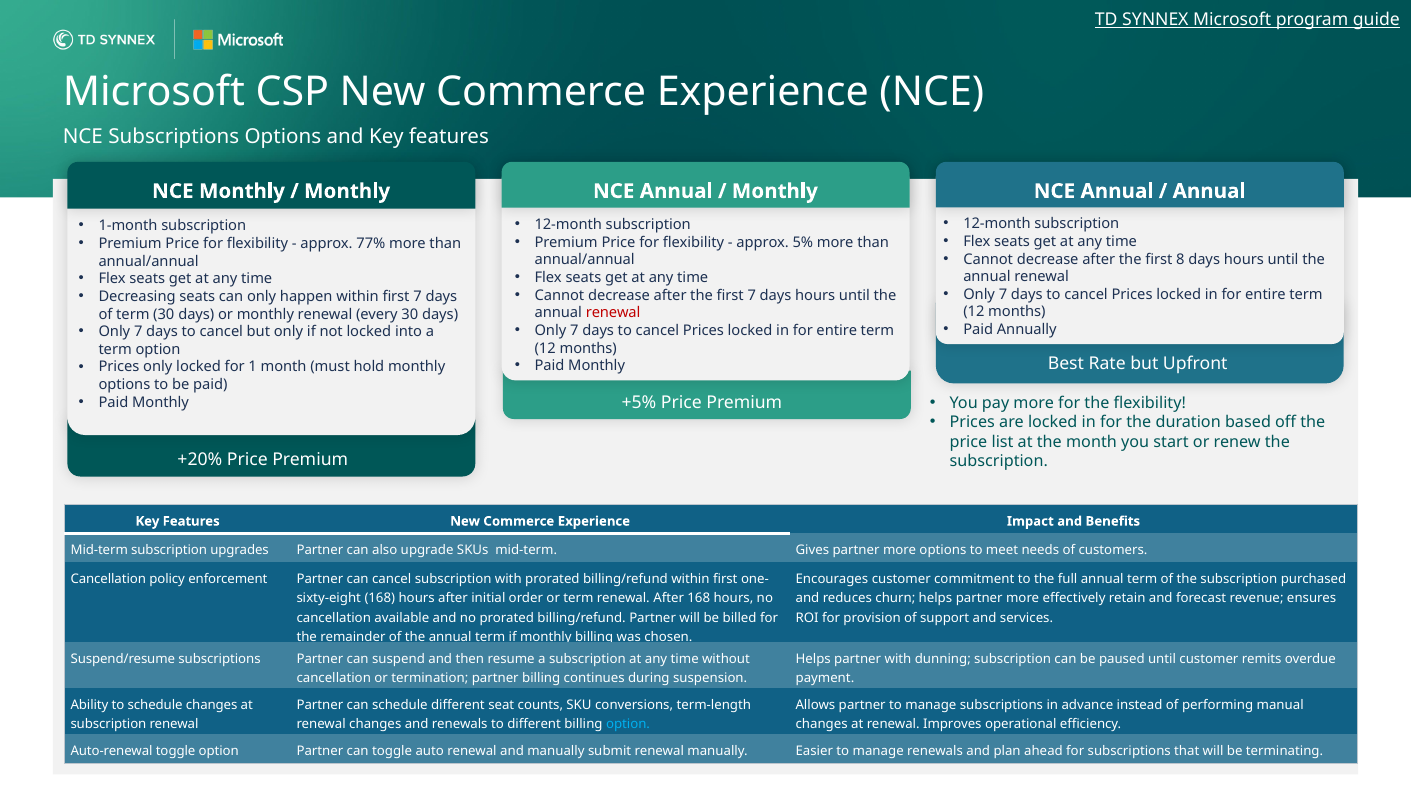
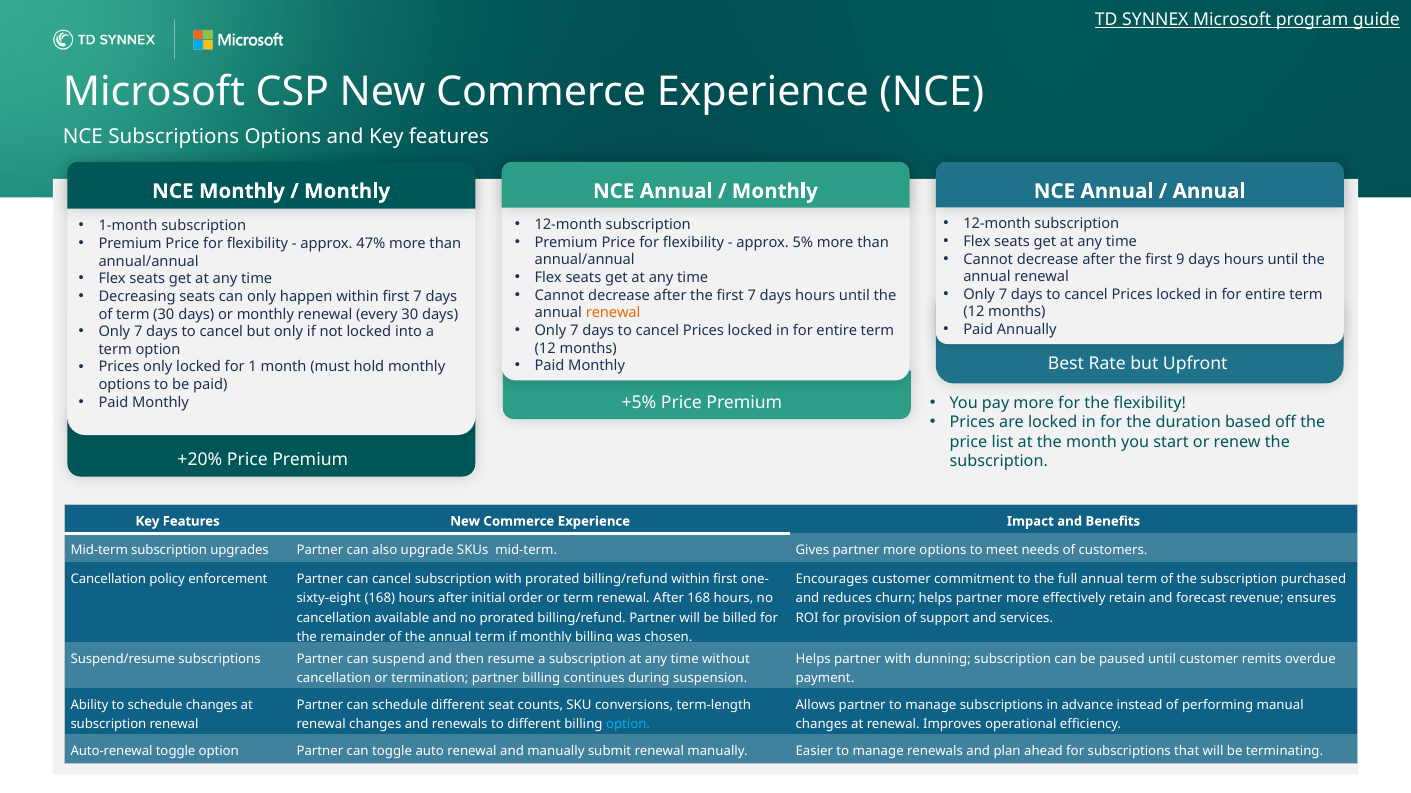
77%: 77% -> 47%
8: 8 -> 9
renewal at (613, 313) colour: red -> orange
